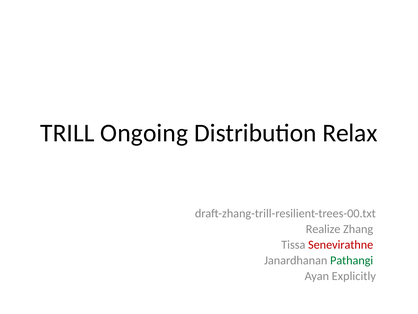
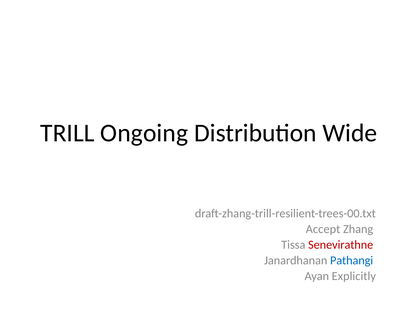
Relax: Relax -> Wide
Realize: Realize -> Accept
Pathangi colour: green -> blue
